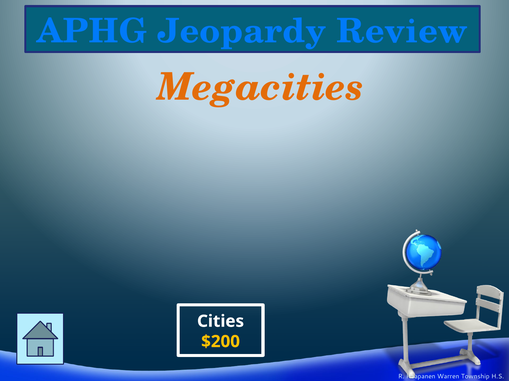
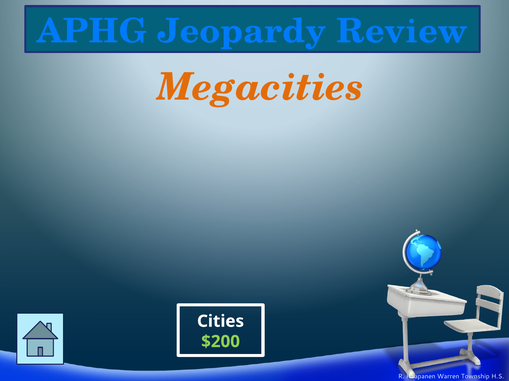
$200 colour: yellow -> light green
